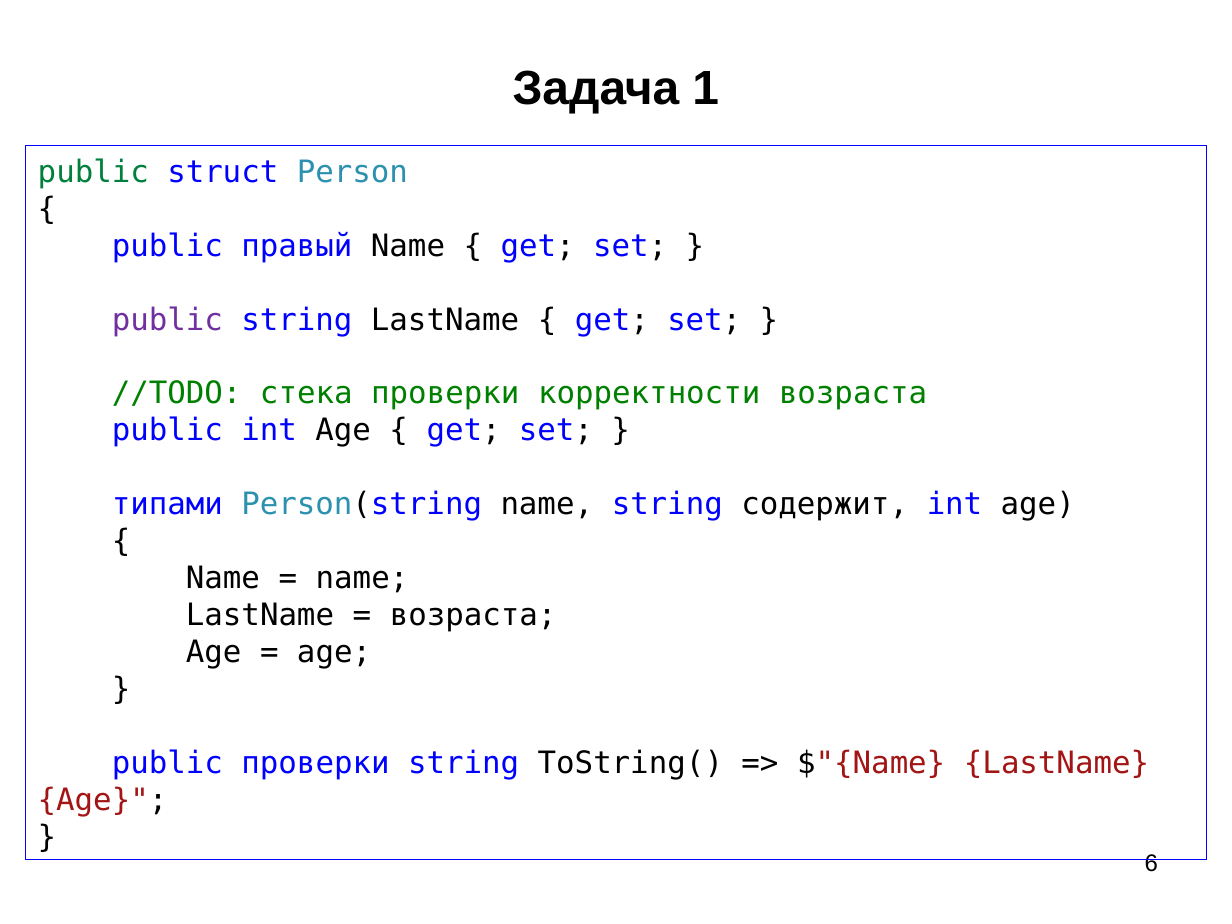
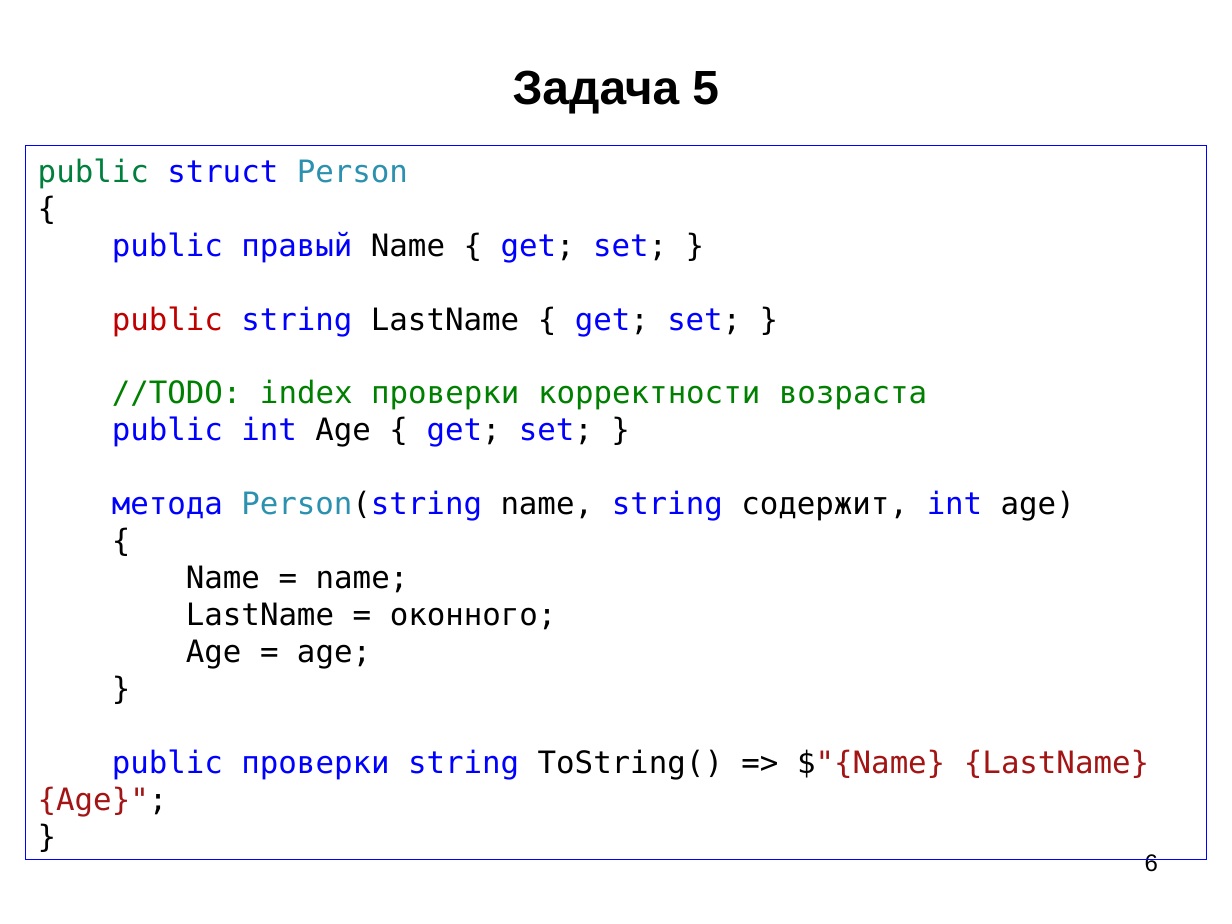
1: 1 -> 5
public at (167, 320) colour: purple -> red
стека: стека -> index
типами: типами -> метода
возраста at (473, 616): возраста -> оконного
